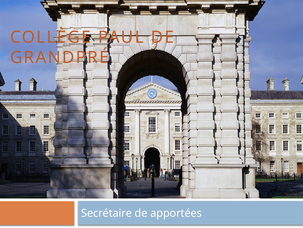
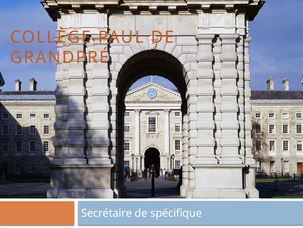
apportées: apportées -> spécifique
